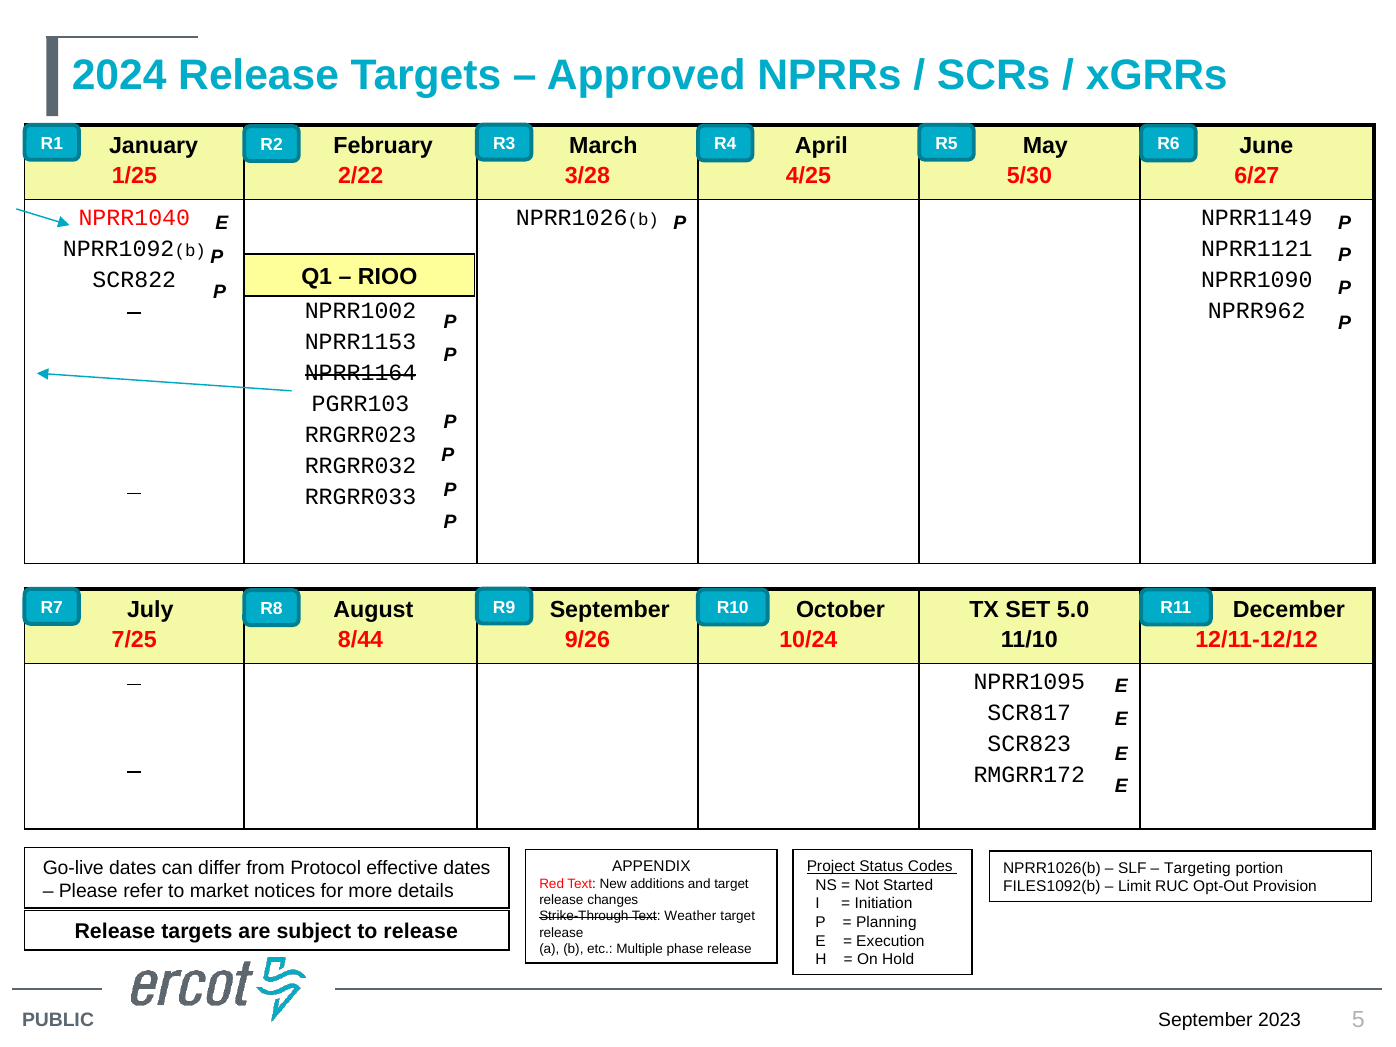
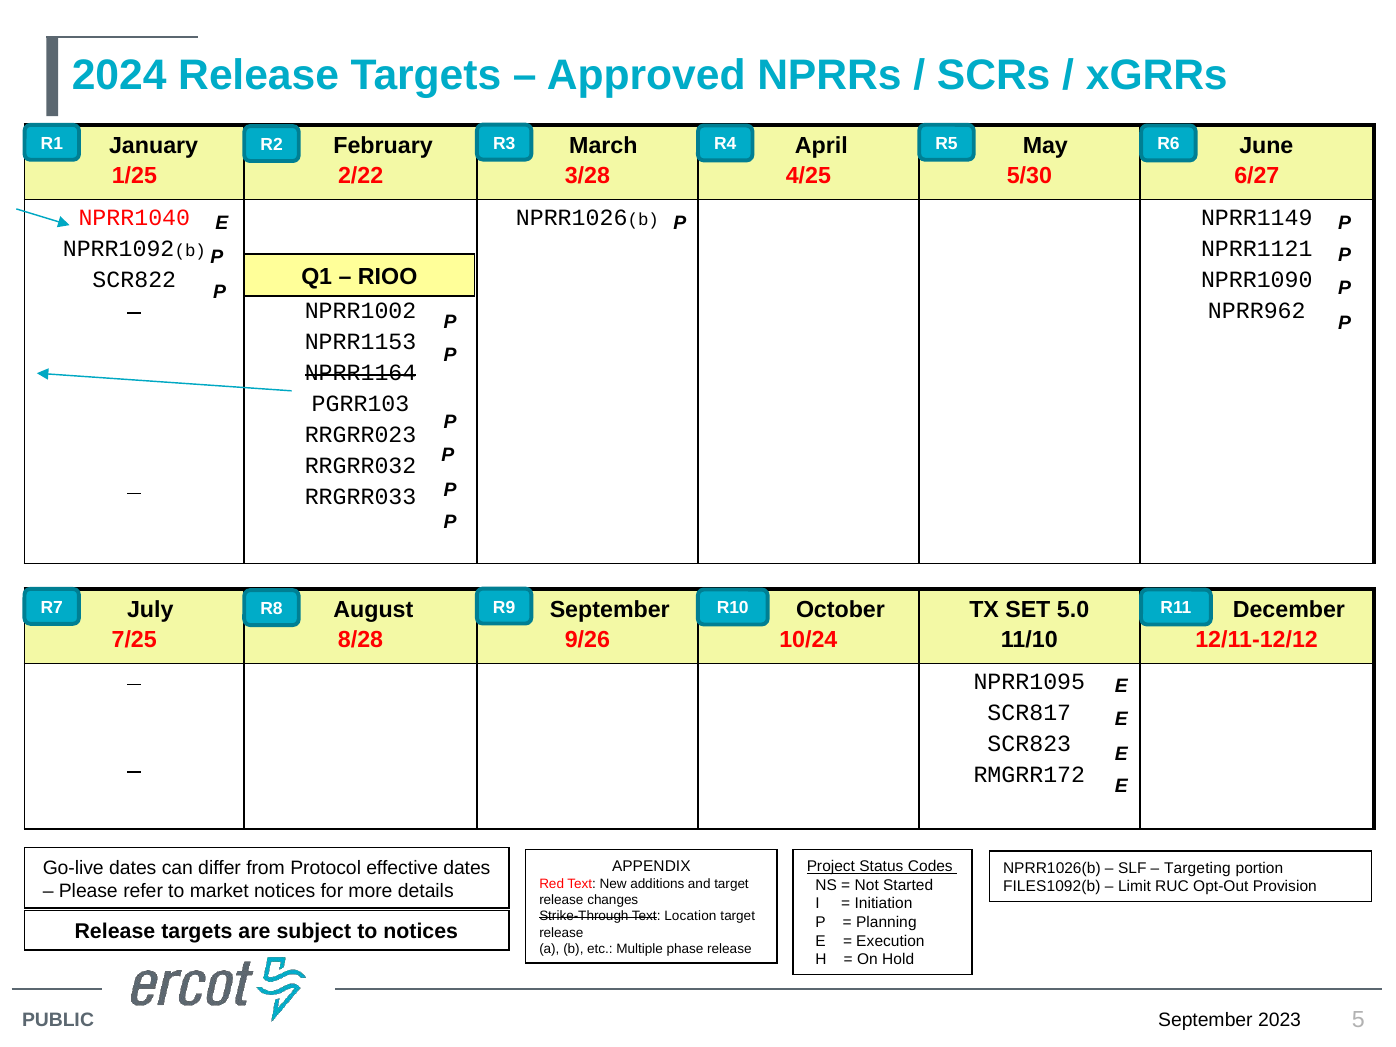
8/44: 8/44 -> 8/28
Weather: Weather -> Location
to release: release -> notices
